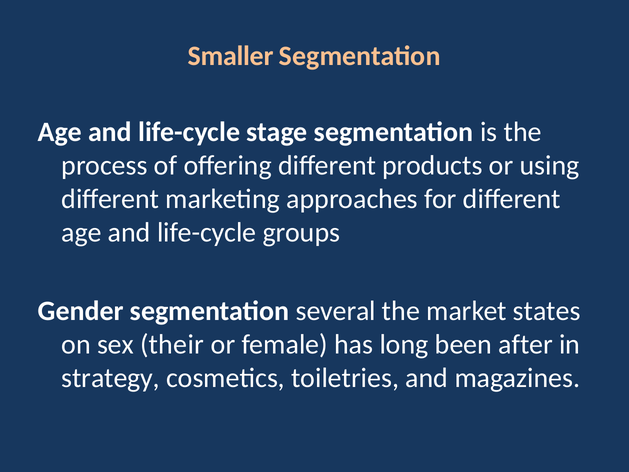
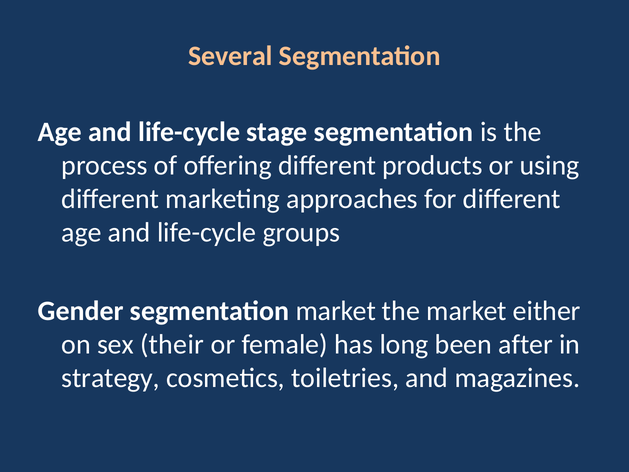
Smaller: Smaller -> Several
segmentation several: several -> market
states: states -> either
